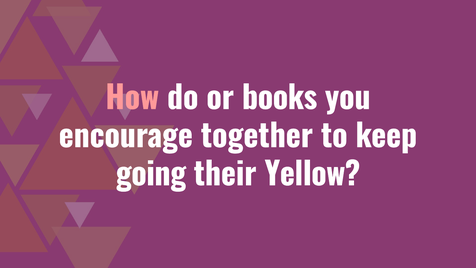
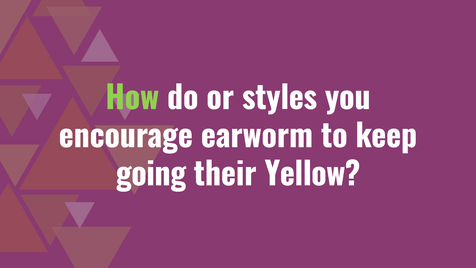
How colour: pink -> light green
books: books -> styles
together: together -> earworm
